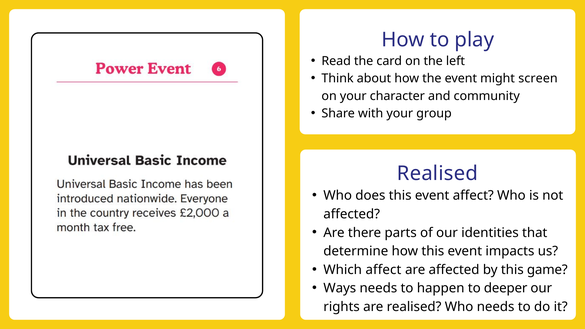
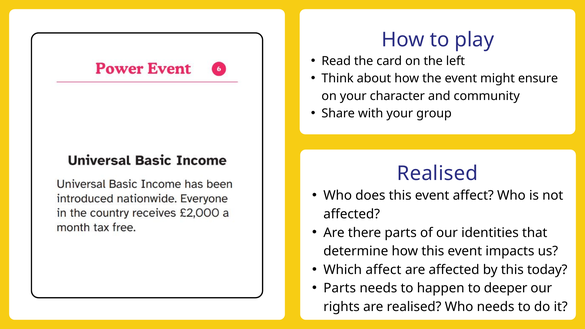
screen: screen -> ensure
game: game -> today
Ways at (340, 288): Ways -> Parts
